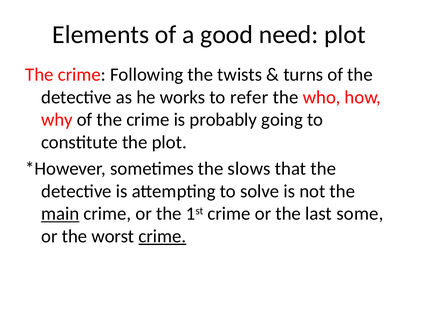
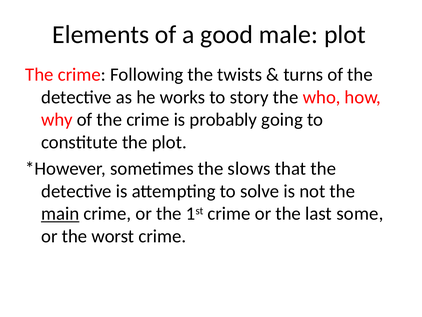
need: need -> male
refer: refer -> story
crime at (162, 236) underline: present -> none
